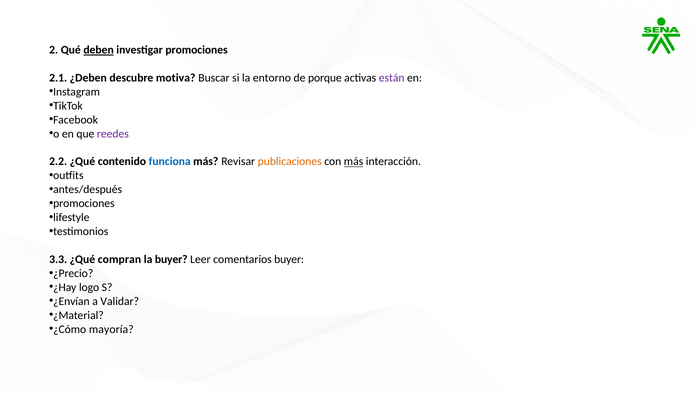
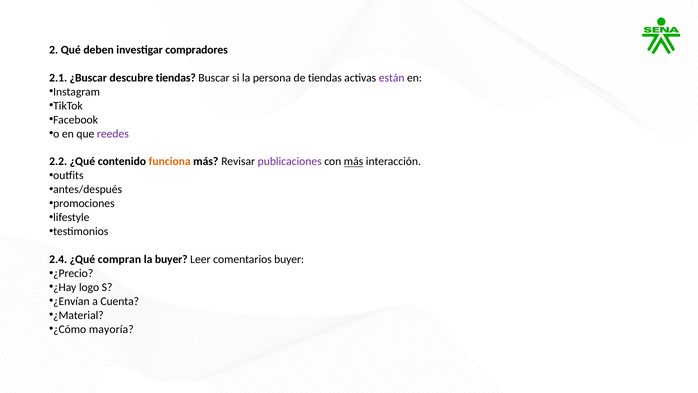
deben underline: present -> none
investigar promociones: promociones -> compradores
¿Deben: ¿Deben -> ¿Buscar
descubre motiva: motiva -> tiendas
entorno: entorno -> persona
de porque: porque -> tiendas
funciona colour: blue -> orange
publicaciones colour: orange -> purple
3.3: 3.3 -> 2.4
Validar: Validar -> Cuenta
